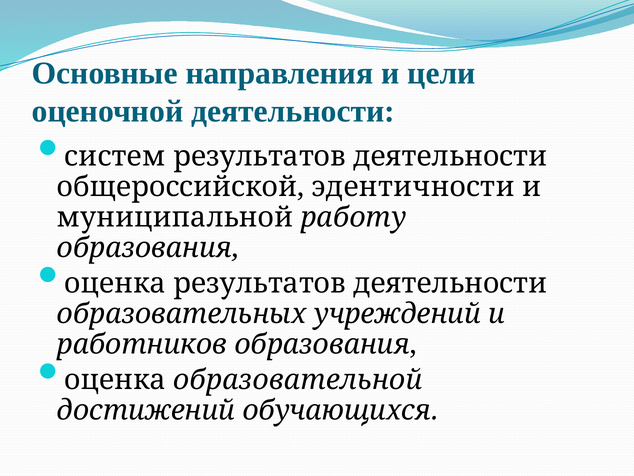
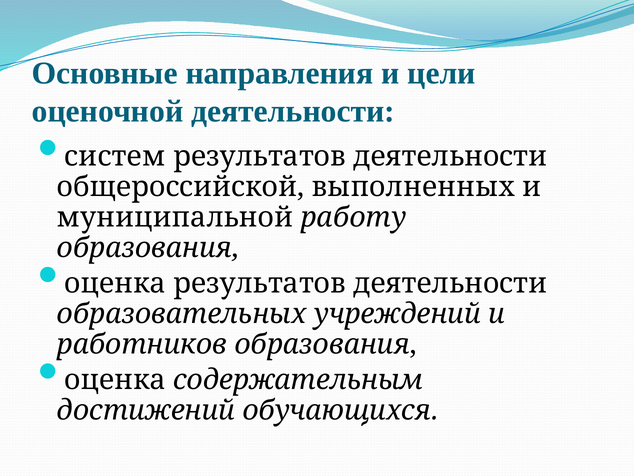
эдентичности: эдентичности -> выполненных
образовательной: образовательной -> содержательным
